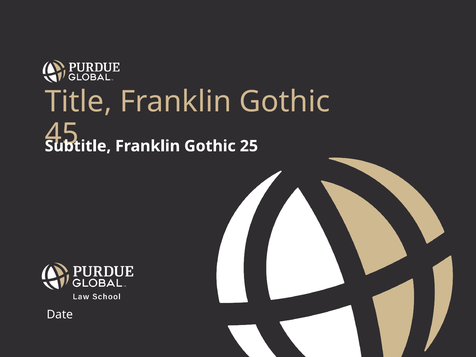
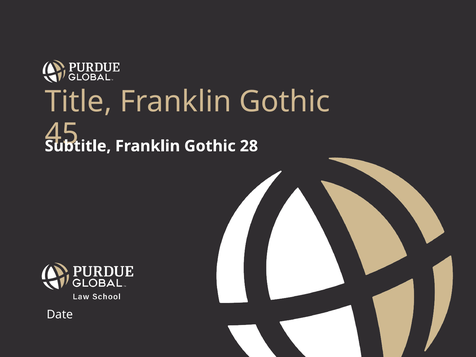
25: 25 -> 28
